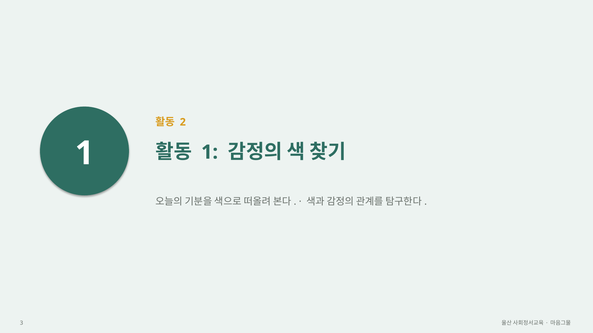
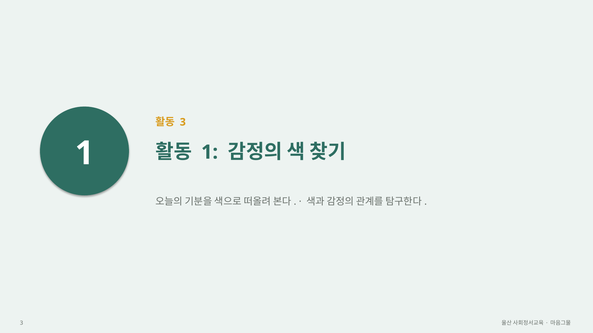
2 at (183, 122): 2 -> 3
